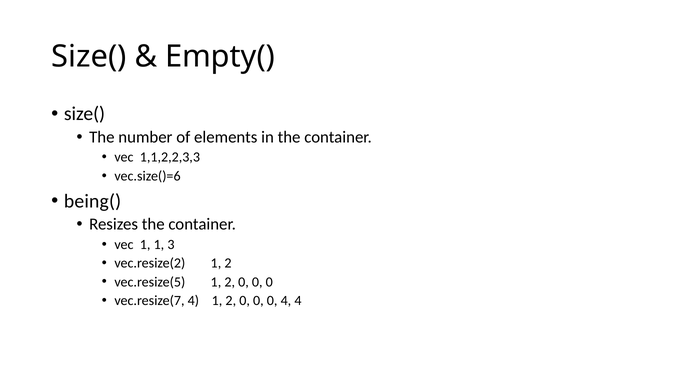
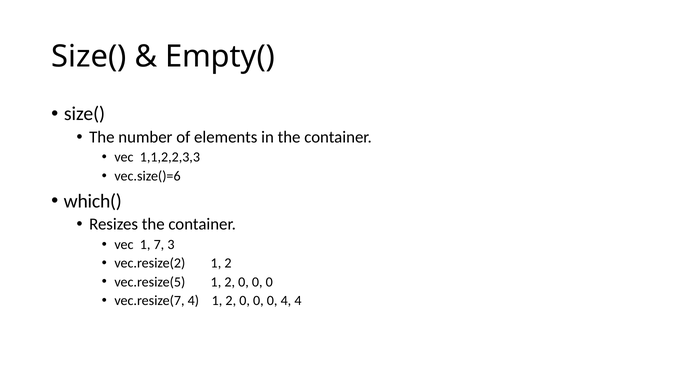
being(: being( -> which(
1 1: 1 -> 7
